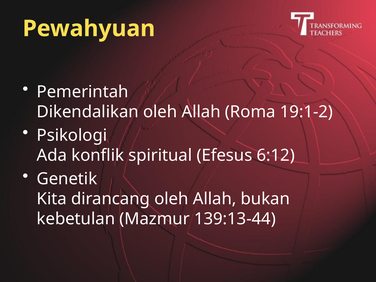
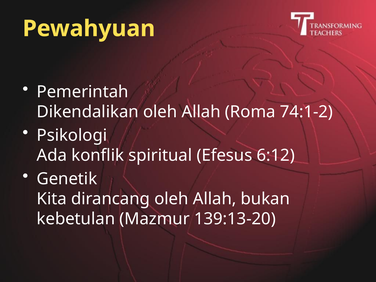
19:1-2: 19:1-2 -> 74:1-2
139:13-44: 139:13-44 -> 139:13-20
